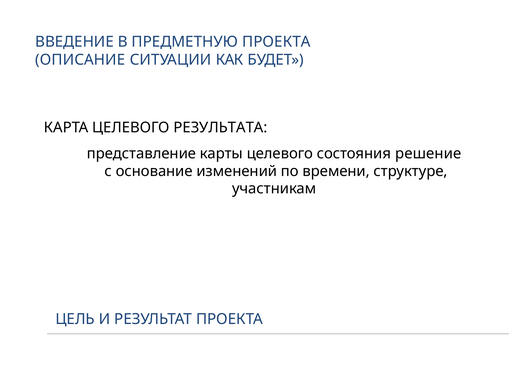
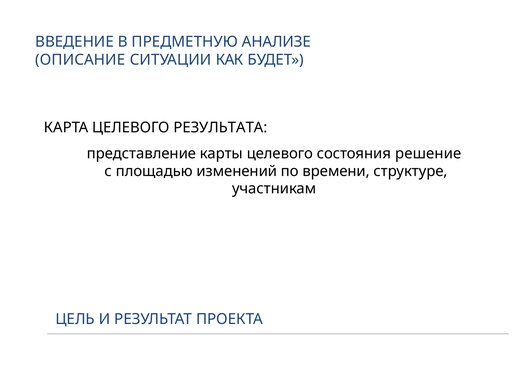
ПРЕДМЕТНУЮ ПРОЕКТА: ПРОЕКТА -> АНАЛИЗЕ
основание: основание -> площадью
